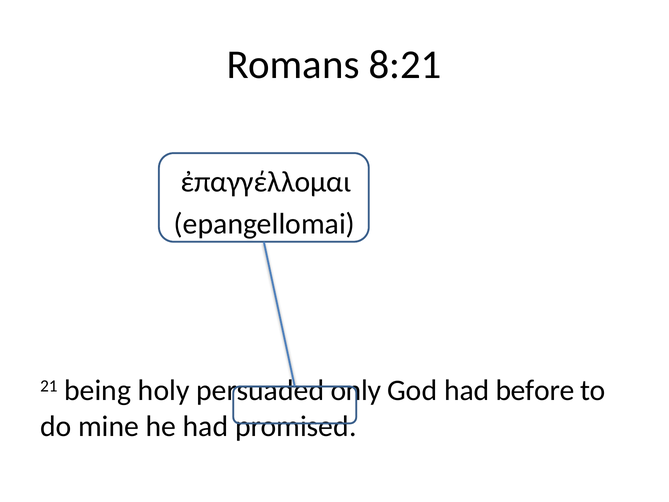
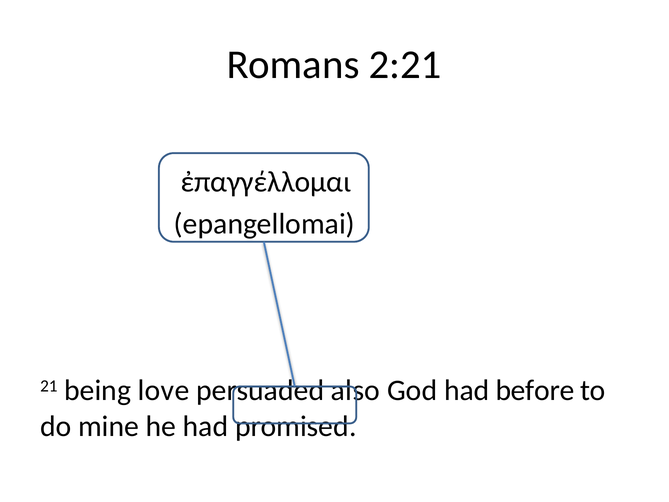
8:21: 8:21 -> 2:21
holy: holy -> love
only: only -> also
